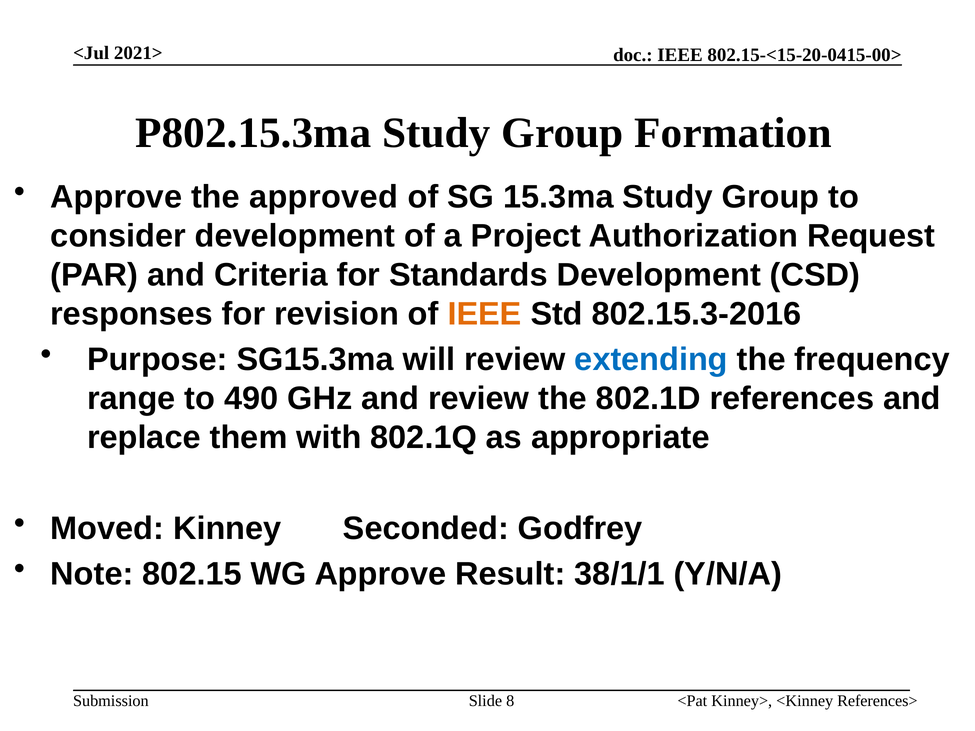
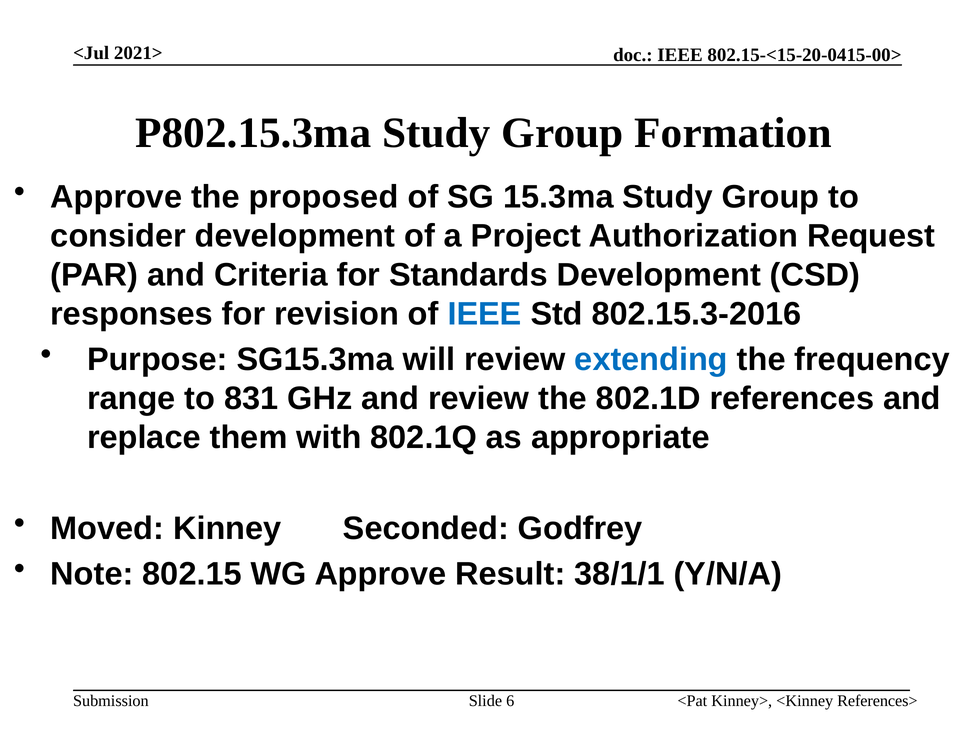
approved: approved -> proposed
IEEE at (484, 314) colour: orange -> blue
490: 490 -> 831
8: 8 -> 6
